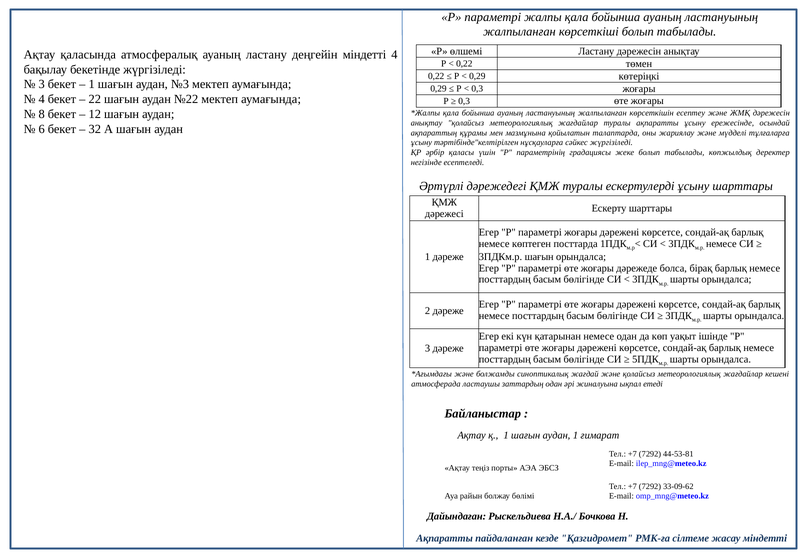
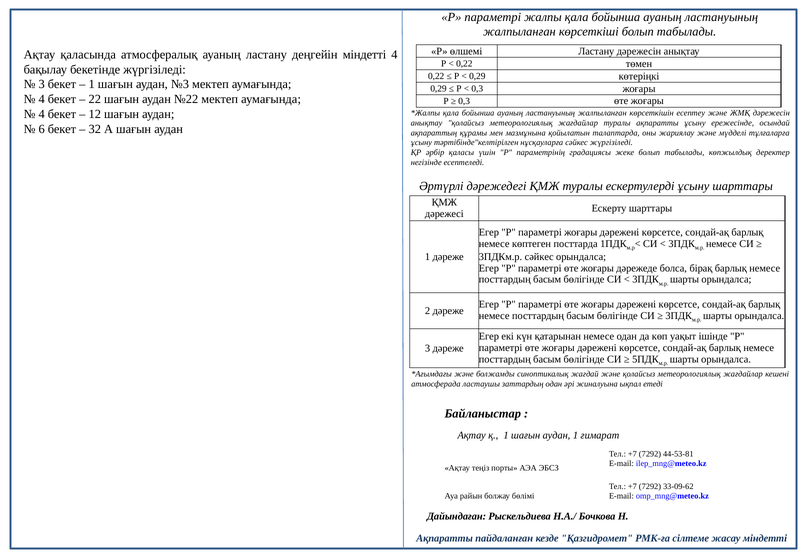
8 at (42, 114): 8 -> 4
3ПДКм.р шағын: шағын -> сәйкес
